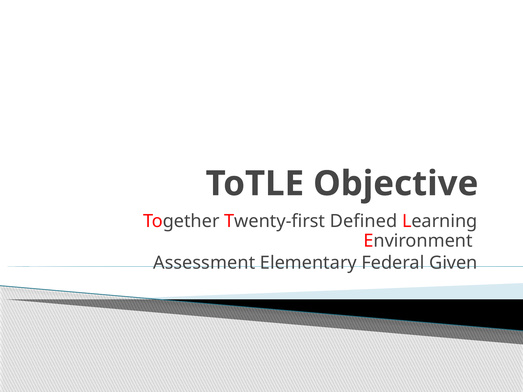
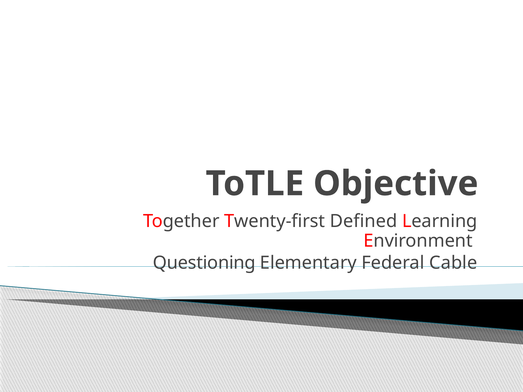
Assessment: Assessment -> Questioning
Given: Given -> Cable
